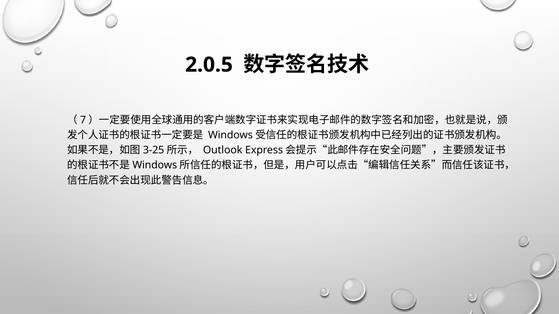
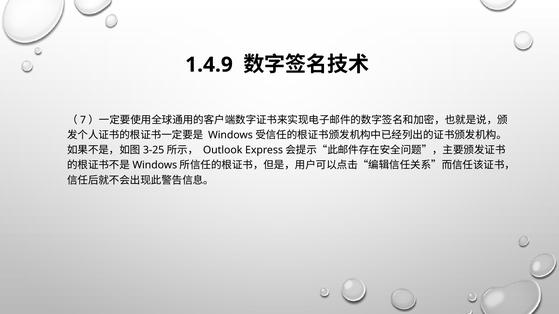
2.0.5: 2.0.5 -> 1.4.9
